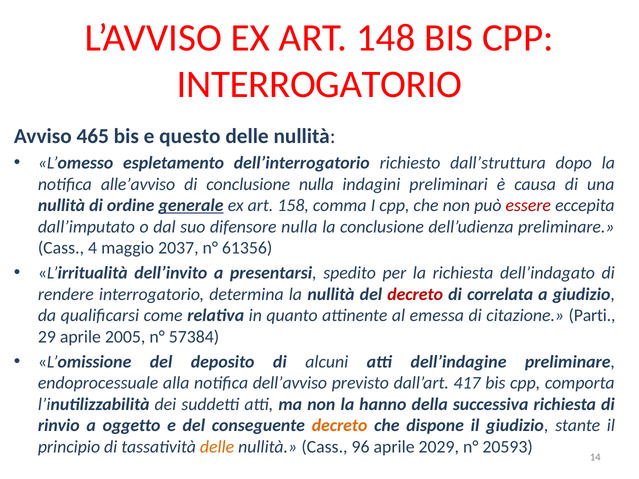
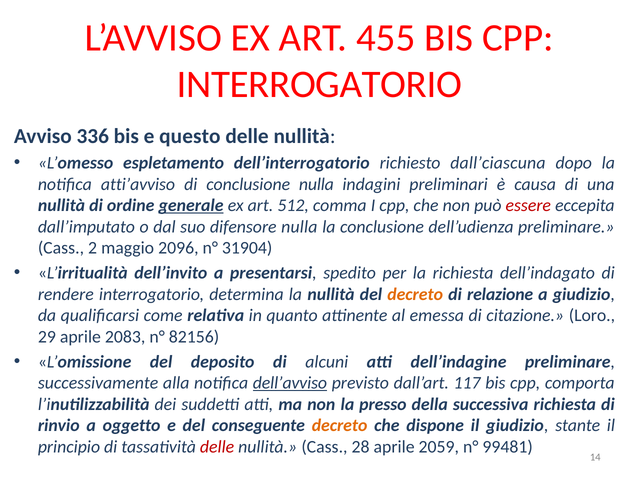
148: 148 -> 455
465: 465 -> 336
dall’struttura: dall’struttura -> dall’ciascuna
alle’avviso: alle’avviso -> atti’avviso
158: 158 -> 512
4: 4 -> 2
2037: 2037 -> 2096
61356: 61356 -> 31904
decreto at (415, 294) colour: red -> orange
correlata: correlata -> relazione
Parti: Parti -> Loro
2005: 2005 -> 2083
57384: 57384 -> 82156
endoprocessuale: endoprocessuale -> successivamente
dell’avviso underline: none -> present
417: 417 -> 117
hanno: hanno -> presso
delle at (217, 447) colour: orange -> red
96: 96 -> 28
2029: 2029 -> 2059
20593: 20593 -> 99481
